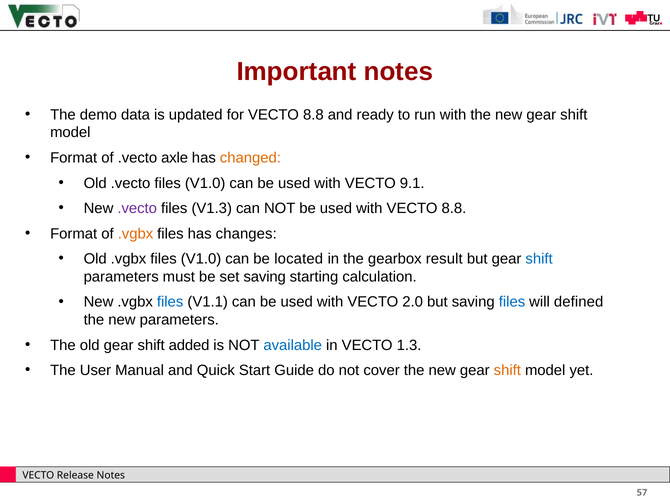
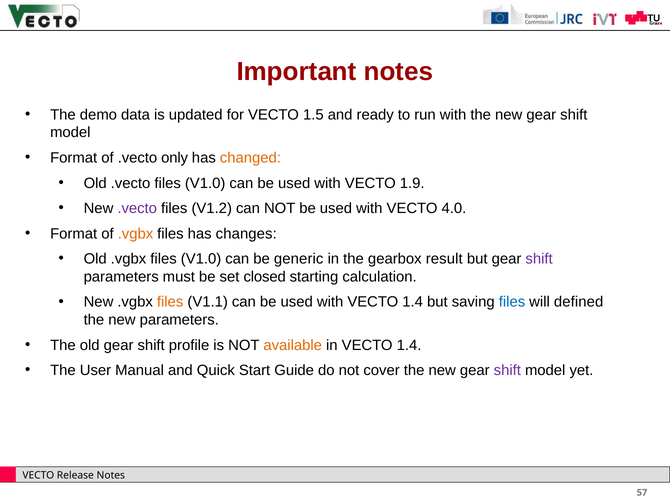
for VECTO 8.8: 8.8 -> 1.5
axle: axle -> only
9.1: 9.1 -> 1.9
V1.3: V1.3 -> V1.2
with VECTO 8.8: 8.8 -> 4.0
located: located -> generic
shift at (539, 259) colour: blue -> purple
set saving: saving -> closed
files at (170, 302) colour: blue -> orange
with VECTO 2.0: 2.0 -> 1.4
added: added -> profile
available colour: blue -> orange
in VECTO 1.3: 1.3 -> 1.4
shift at (507, 371) colour: orange -> purple
